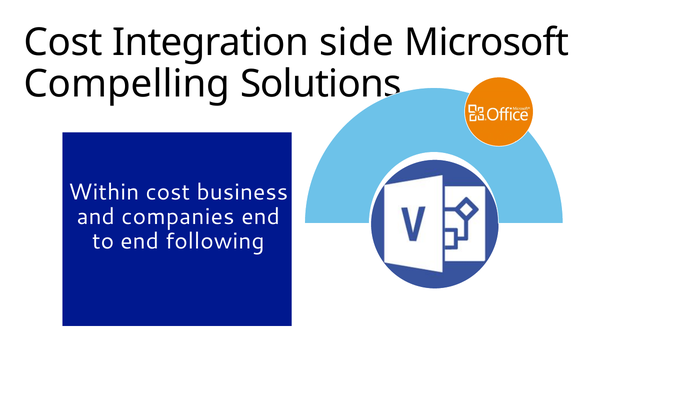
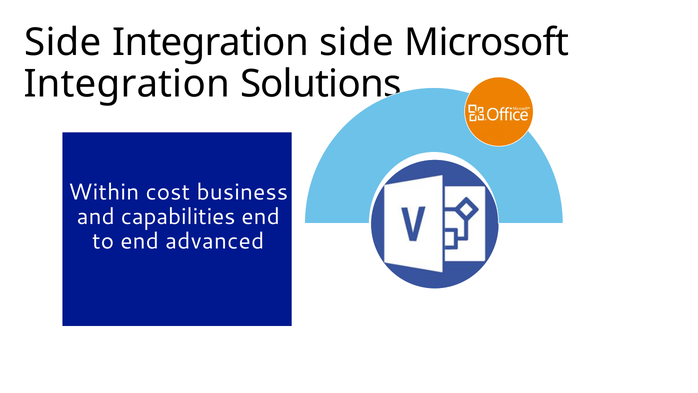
Cost at (63, 42): Cost -> Side
Compelling at (127, 84): Compelling -> Integration
companies: companies -> capabilities
following: following -> advanced
